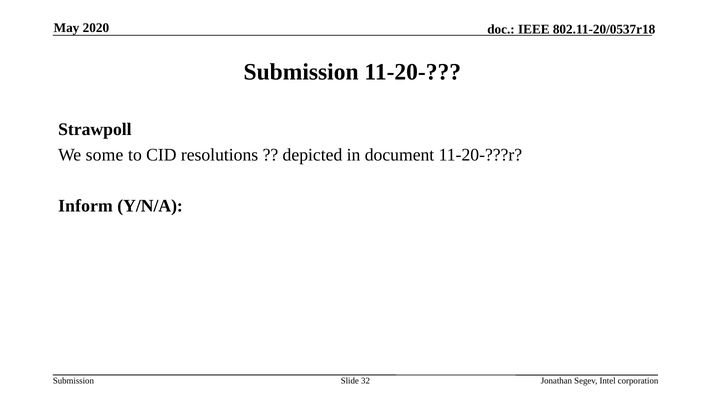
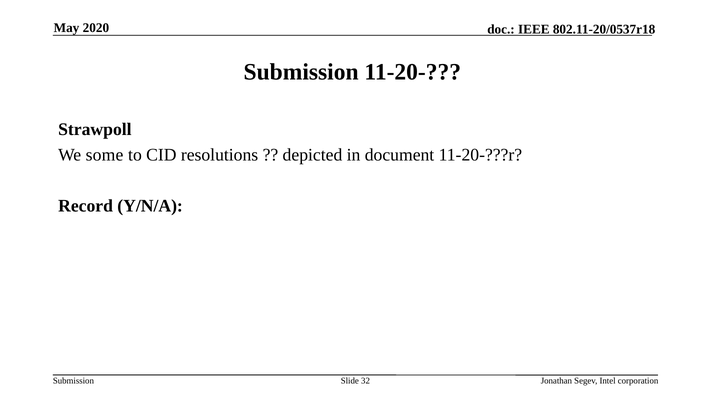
Inform: Inform -> Record
